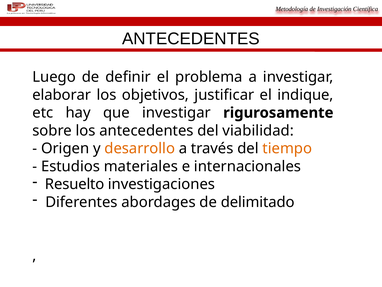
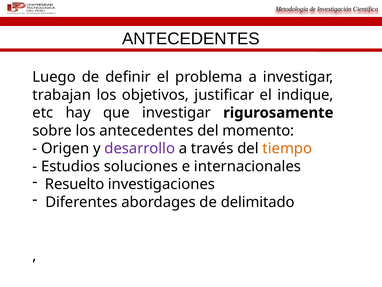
elaborar: elaborar -> trabajan
viabilidad: viabilidad -> momento
desarrollo colour: orange -> purple
materiales: materiales -> soluciones
